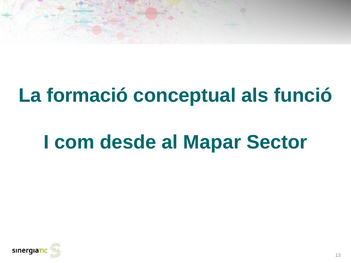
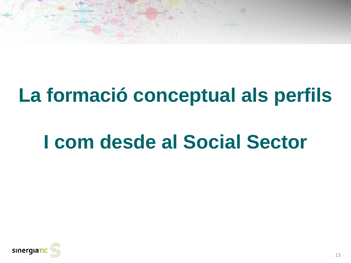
funció: funció -> perfils
Mapar: Mapar -> Social
